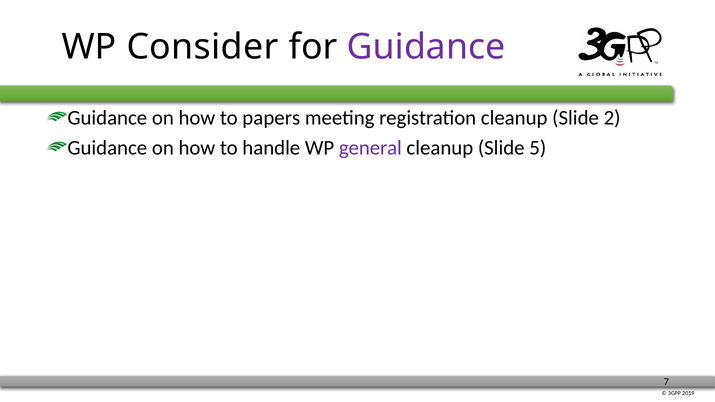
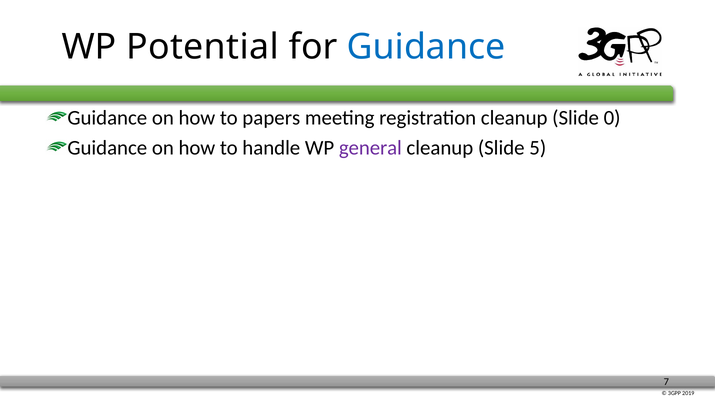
Consider: Consider -> Potential
Guidance at (426, 47) colour: purple -> blue
2: 2 -> 0
